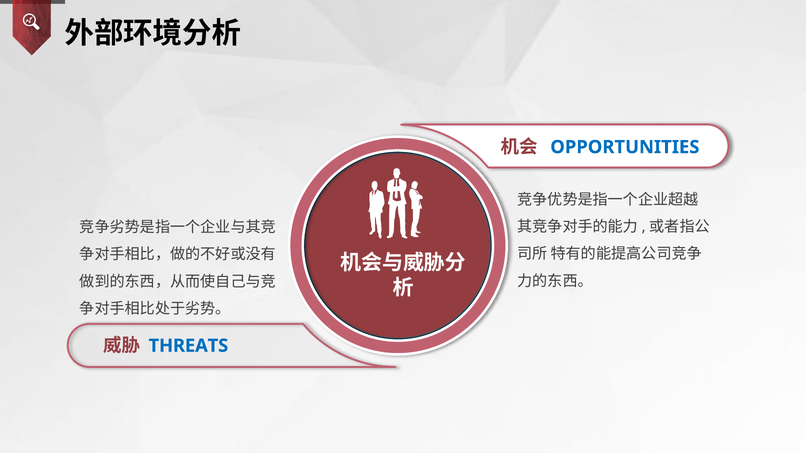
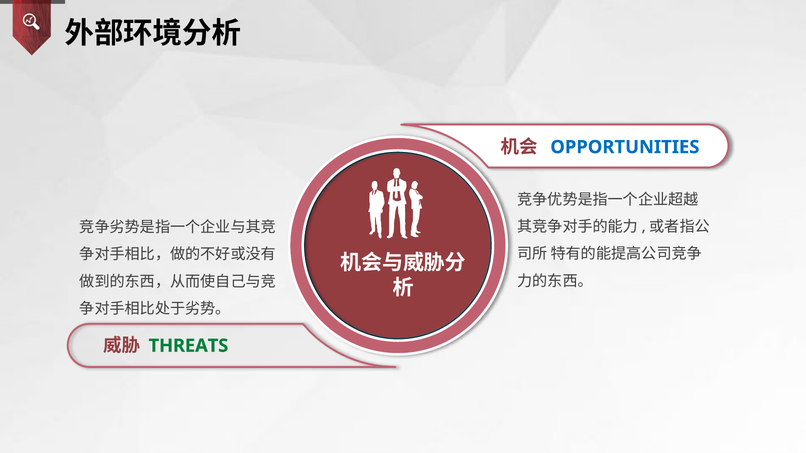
THREATS colour: blue -> green
